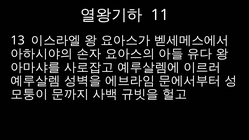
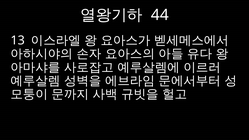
11: 11 -> 44
